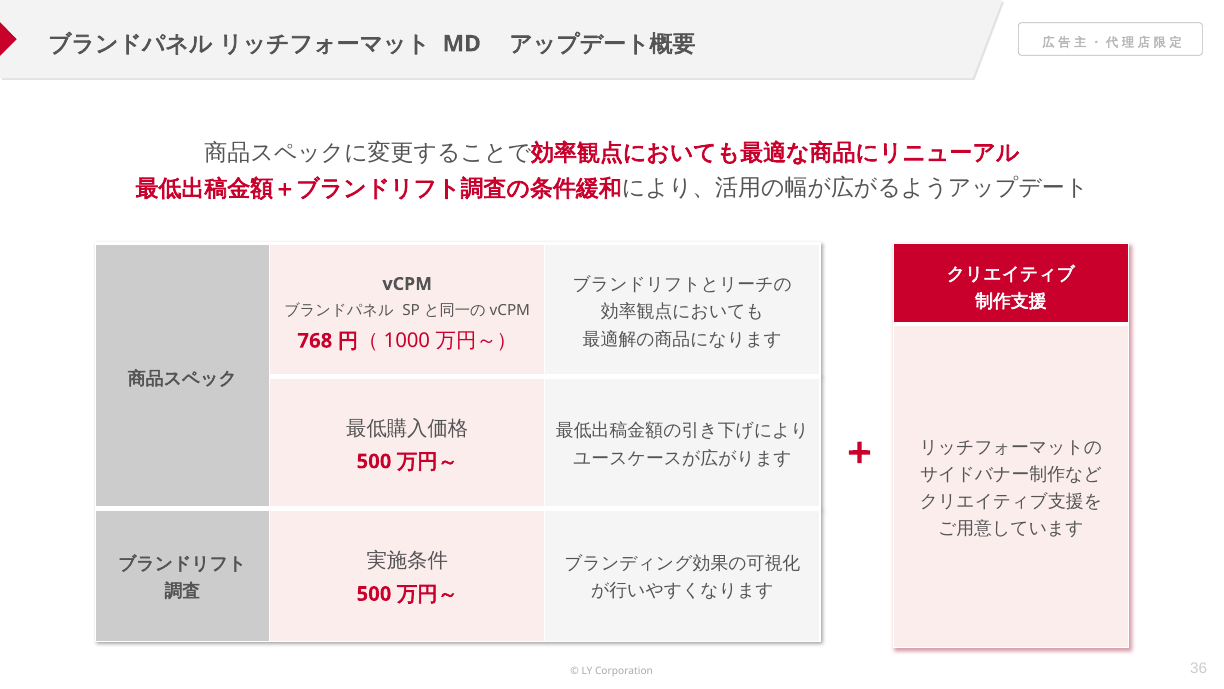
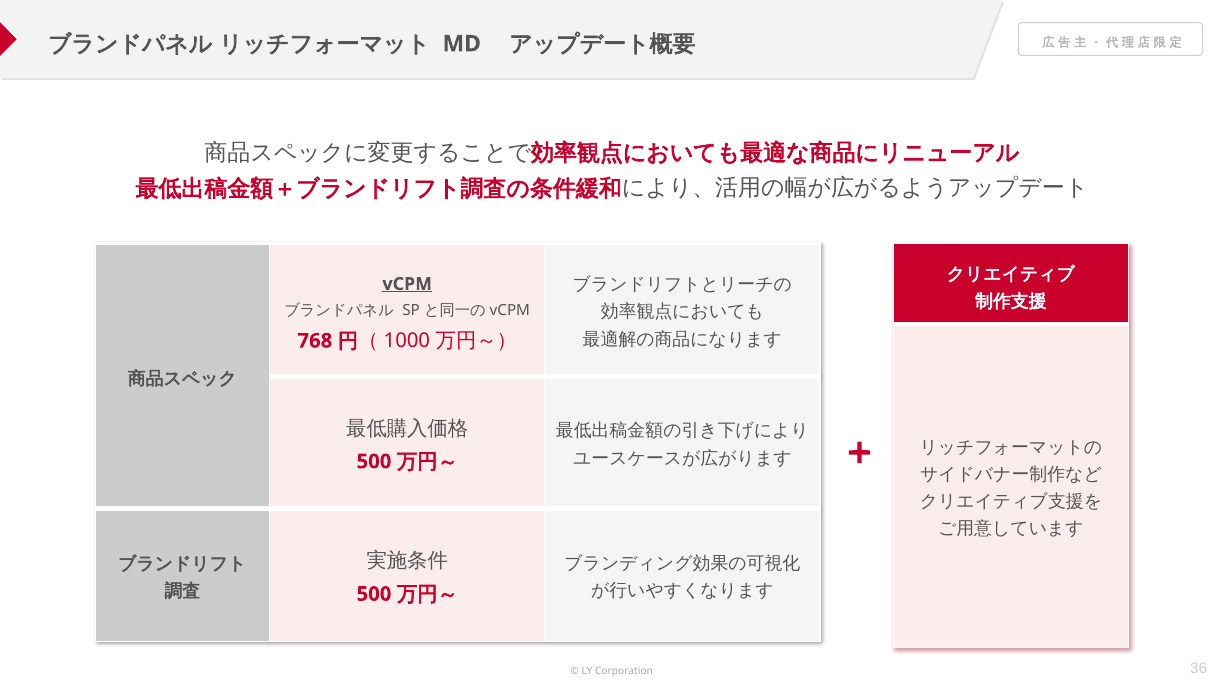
vCPM underline: none -> present
